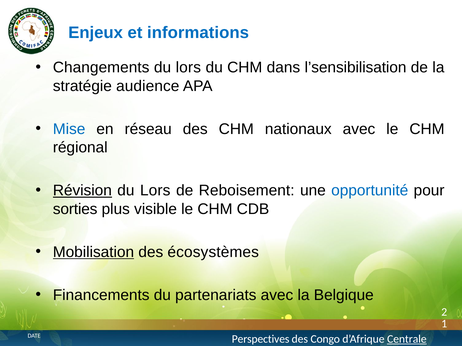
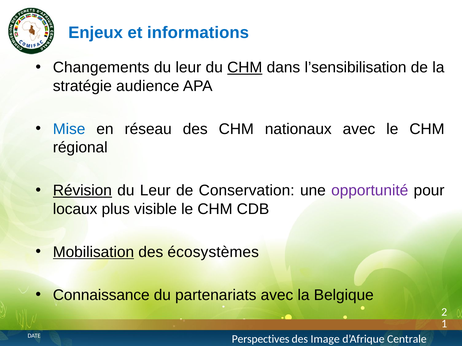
lors at (188, 68): lors -> leur
CHM at (245, 68) underline: none -> present
Lors at (155, 191): Lors -> Leur
Reboisement: Reboisement -> Conservation
opportunité colour: blue -> purple
sorties: sorties -> locaux
Financements: Financements -> Connaissance
Congo: Congo -> Image
Centrale underline: present -> none
